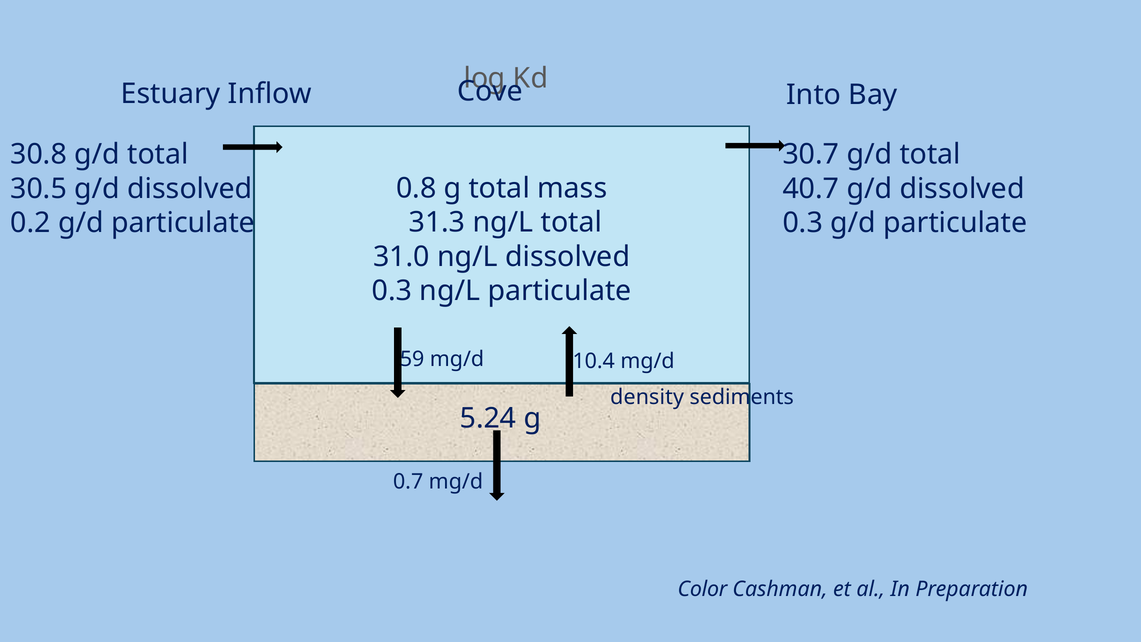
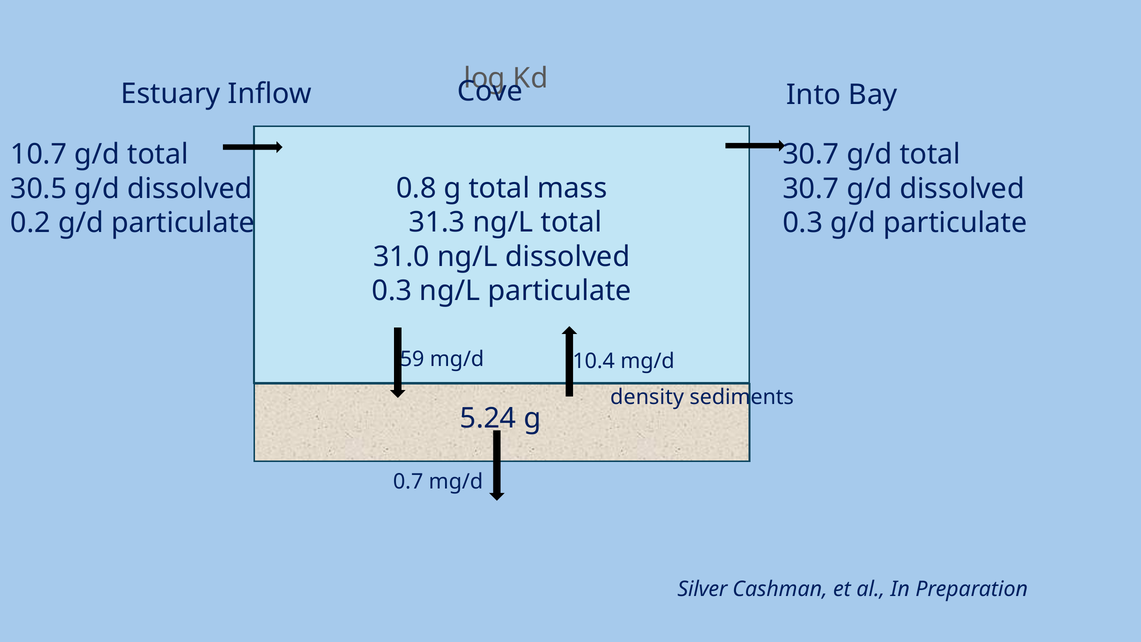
30.8: 30.8 -> 10.7
40.7 at (811, 189): 40.7 -> 30.7
Color: Color -> Silver
